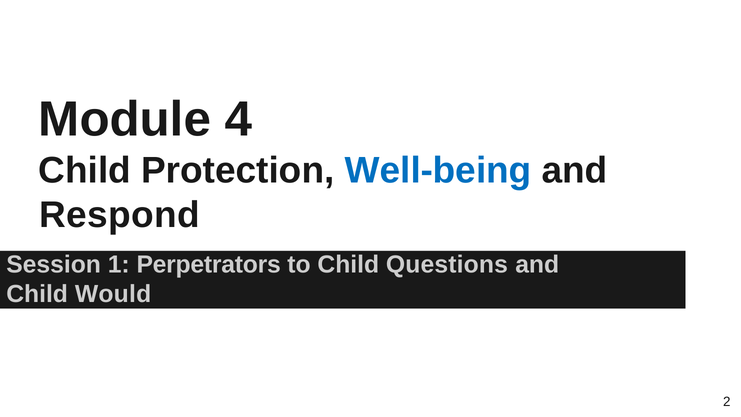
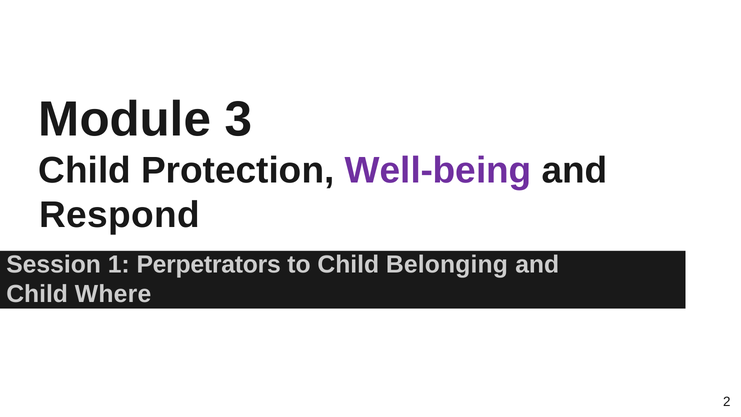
4: 4 -> 3
Well-being colour: blue -> purple
Questions: Questions -> Belonging
Would: Would -> Where
